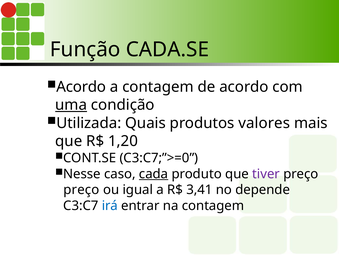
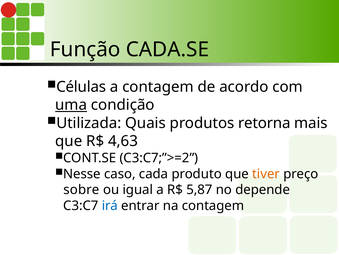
Acordo at (81, 87): Acordo -> Células
valores: valores -> retorna
1,20: 1,20 -> 4,63
C3:C7;”>=0: C3:C7;”>=0 -> C3:C7;”>=2
cada underline: present -> none
tiver colour: purple -> orange
preço at (81, 189): preço -> sobre
3,41: 3,41 -> 5,87
